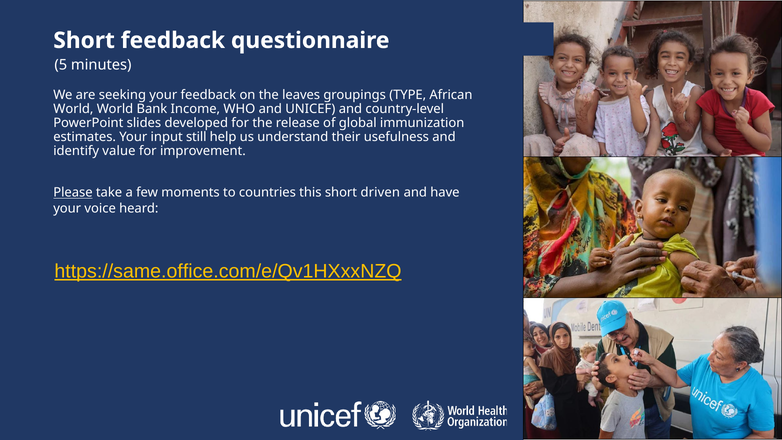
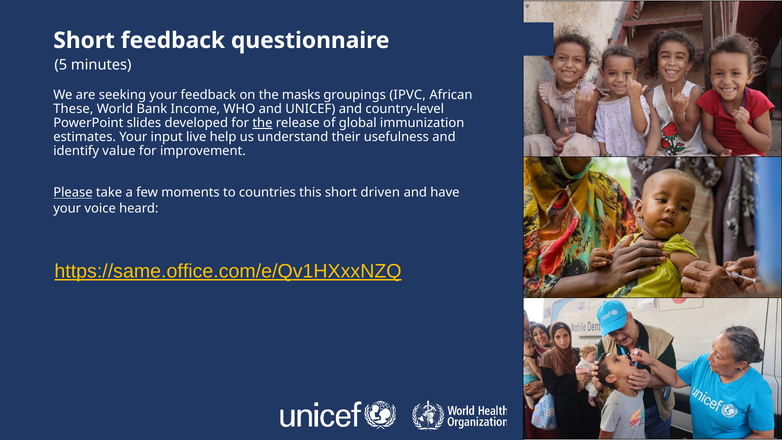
leaves: leaves -> masks
TYPE: TYPE -> IPVC
World at (73, 109): World -> These
the at (262, 123) underline: none -> present
still: still -> live
